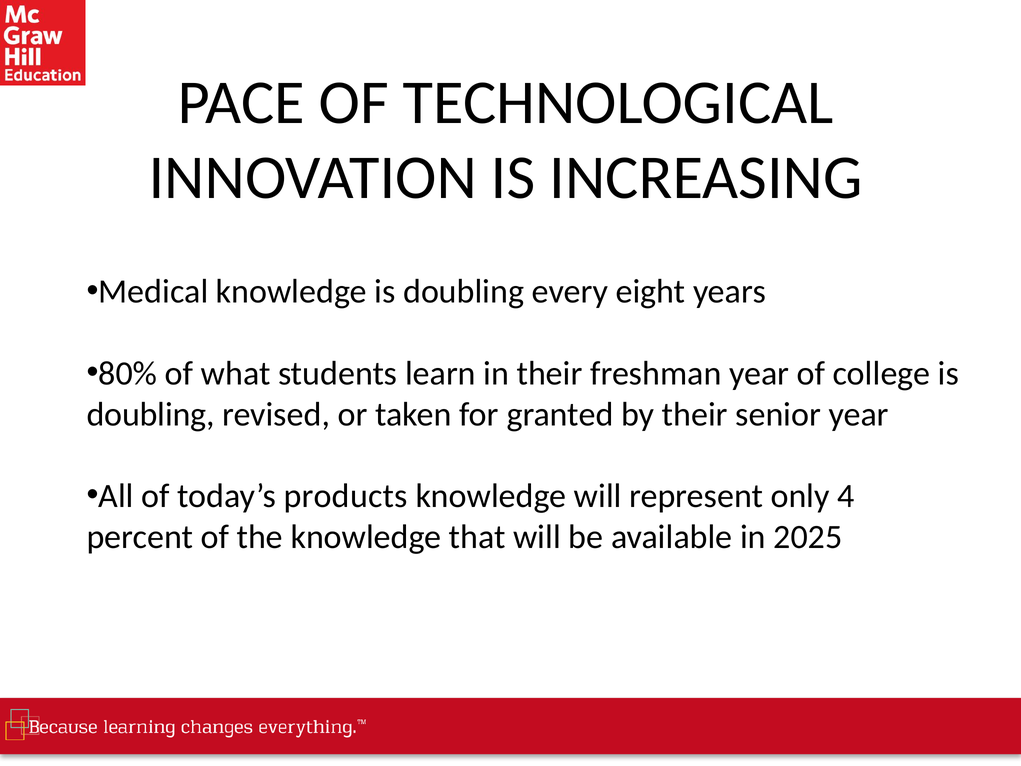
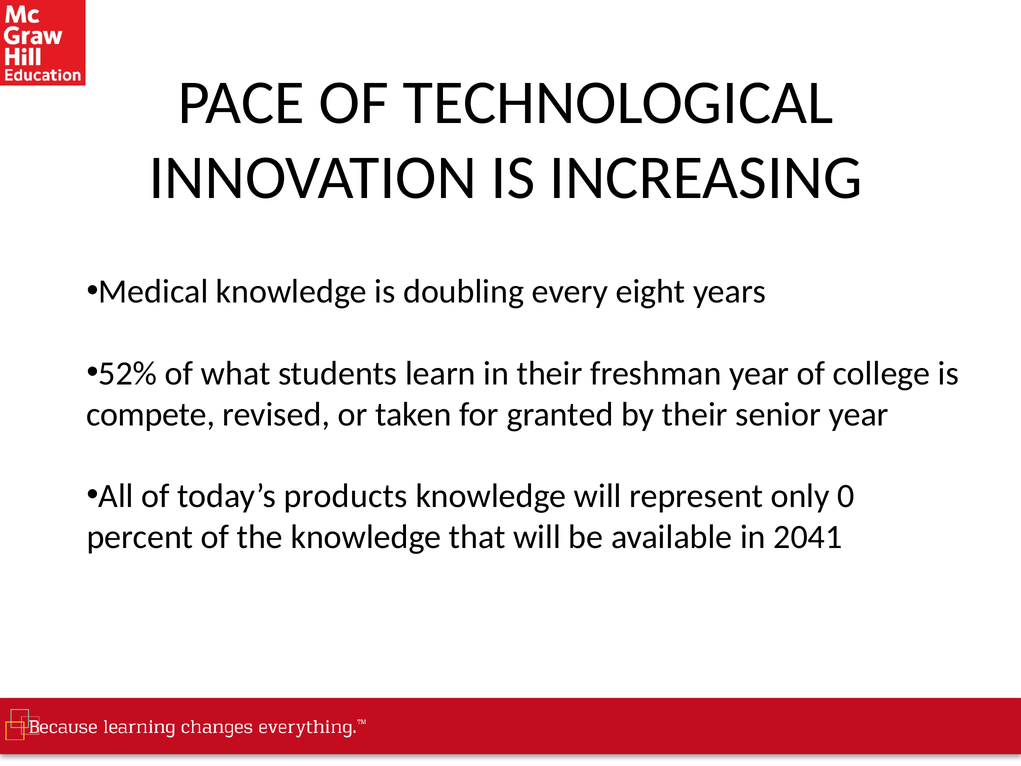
80%: 80% -> 52%
doubling at (151, 414): doubling -> compete
4: 4 -> 0
2025: 2025 -> 2041
